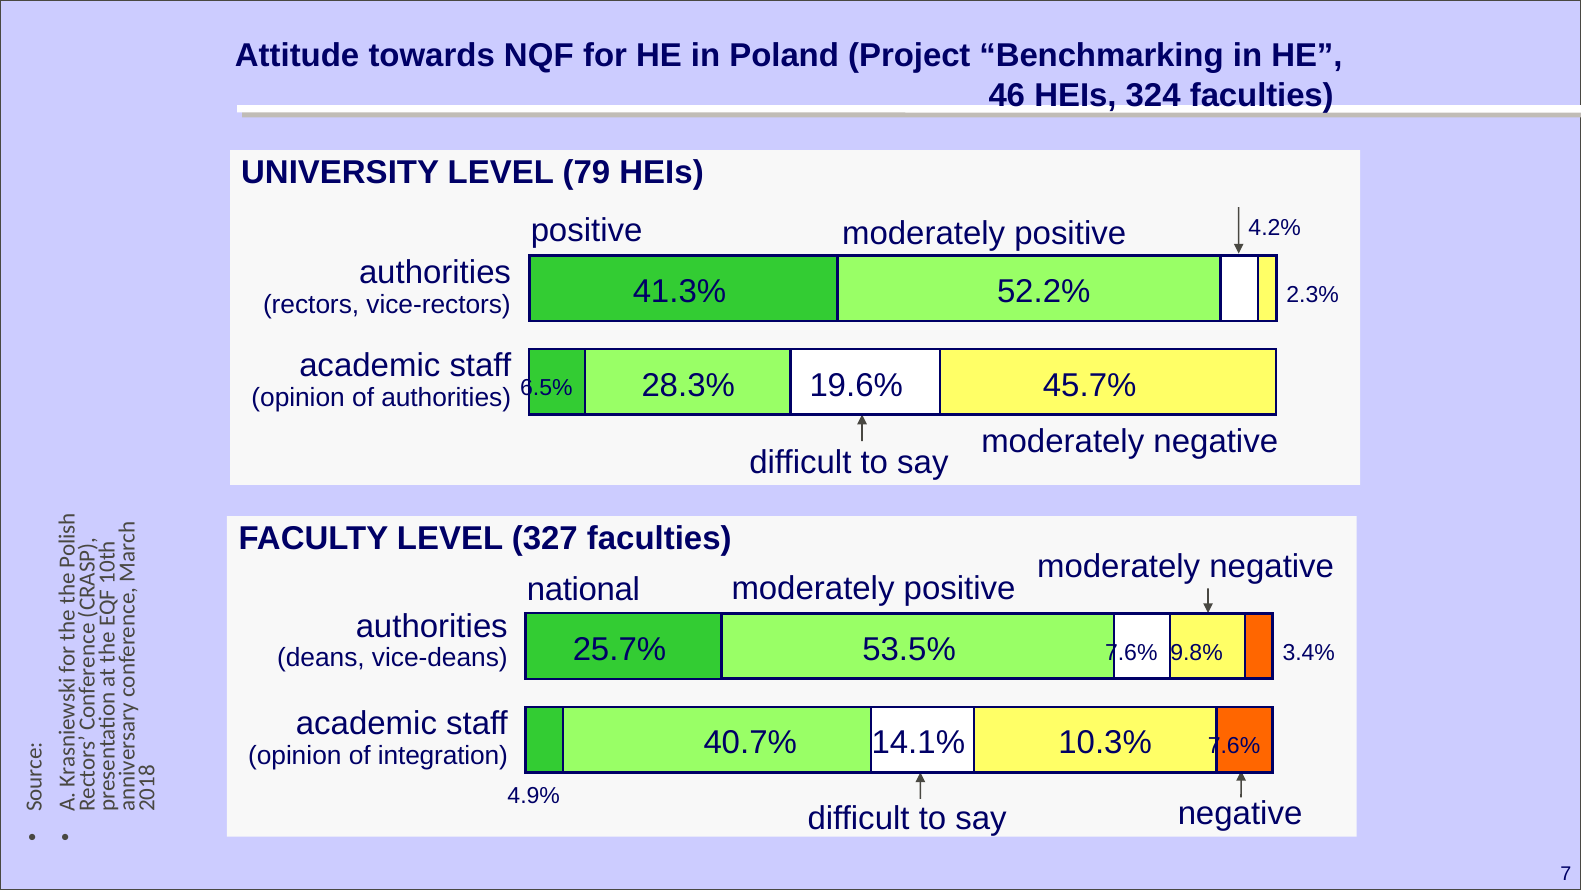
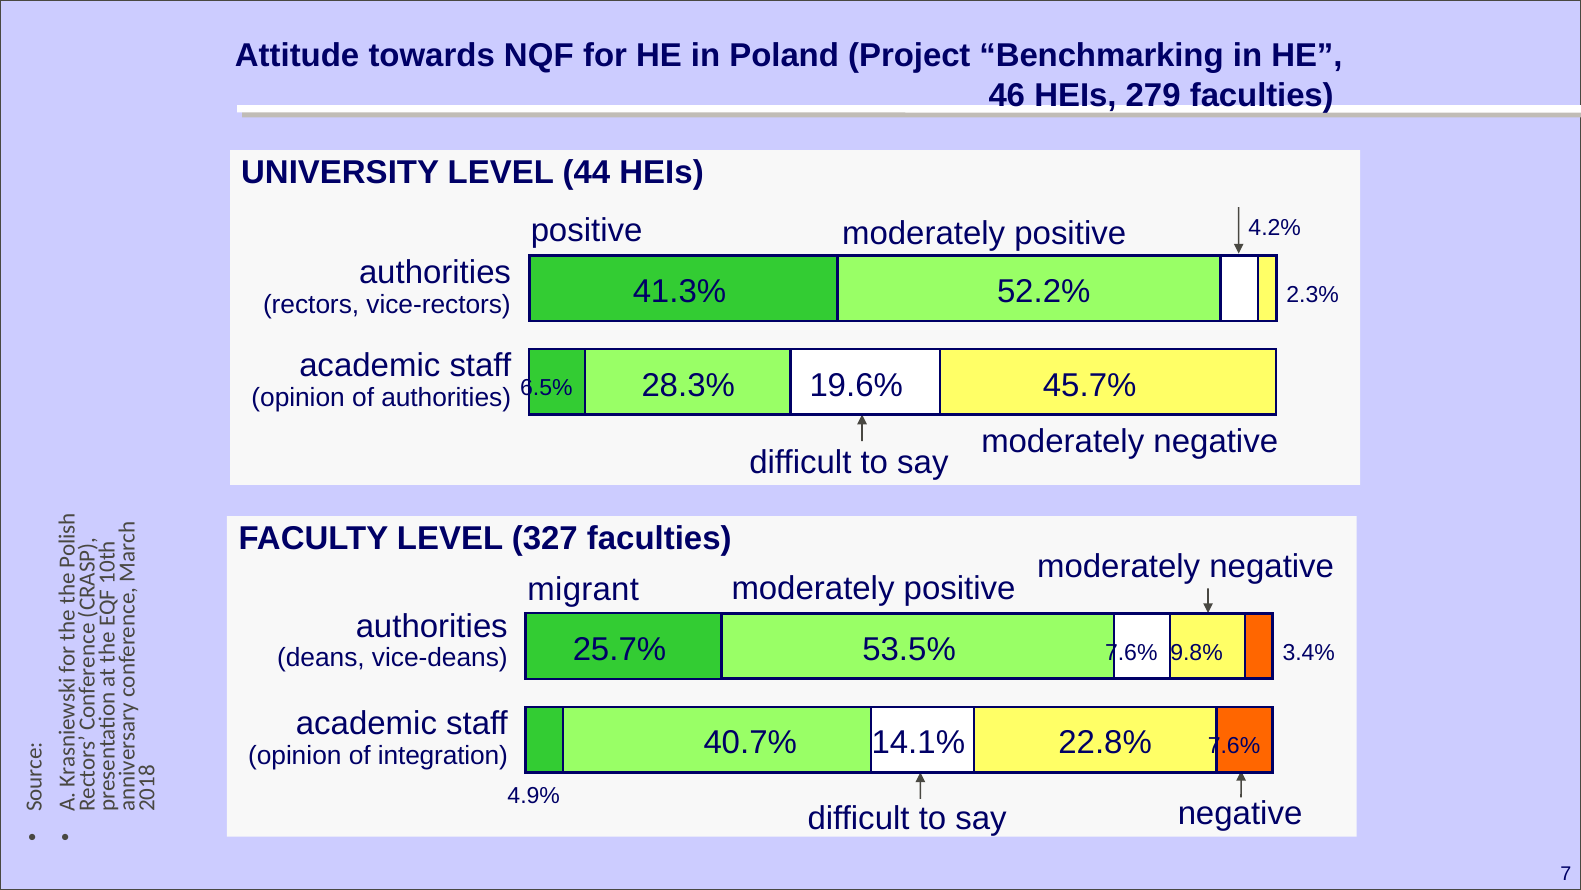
324: 324 -> 279
79: 79 -> 44
national: national -> migrant
10.3%: 10.3% -> 22.8%
